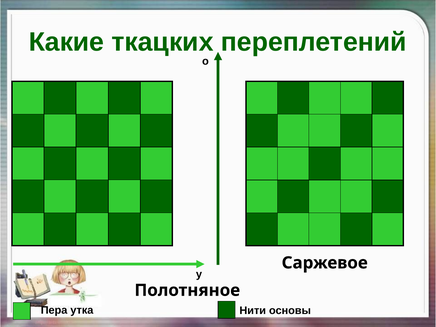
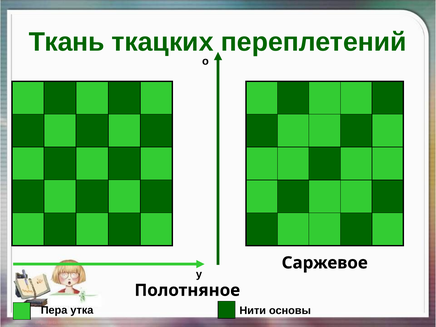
Какие: Какие -> Ткань
